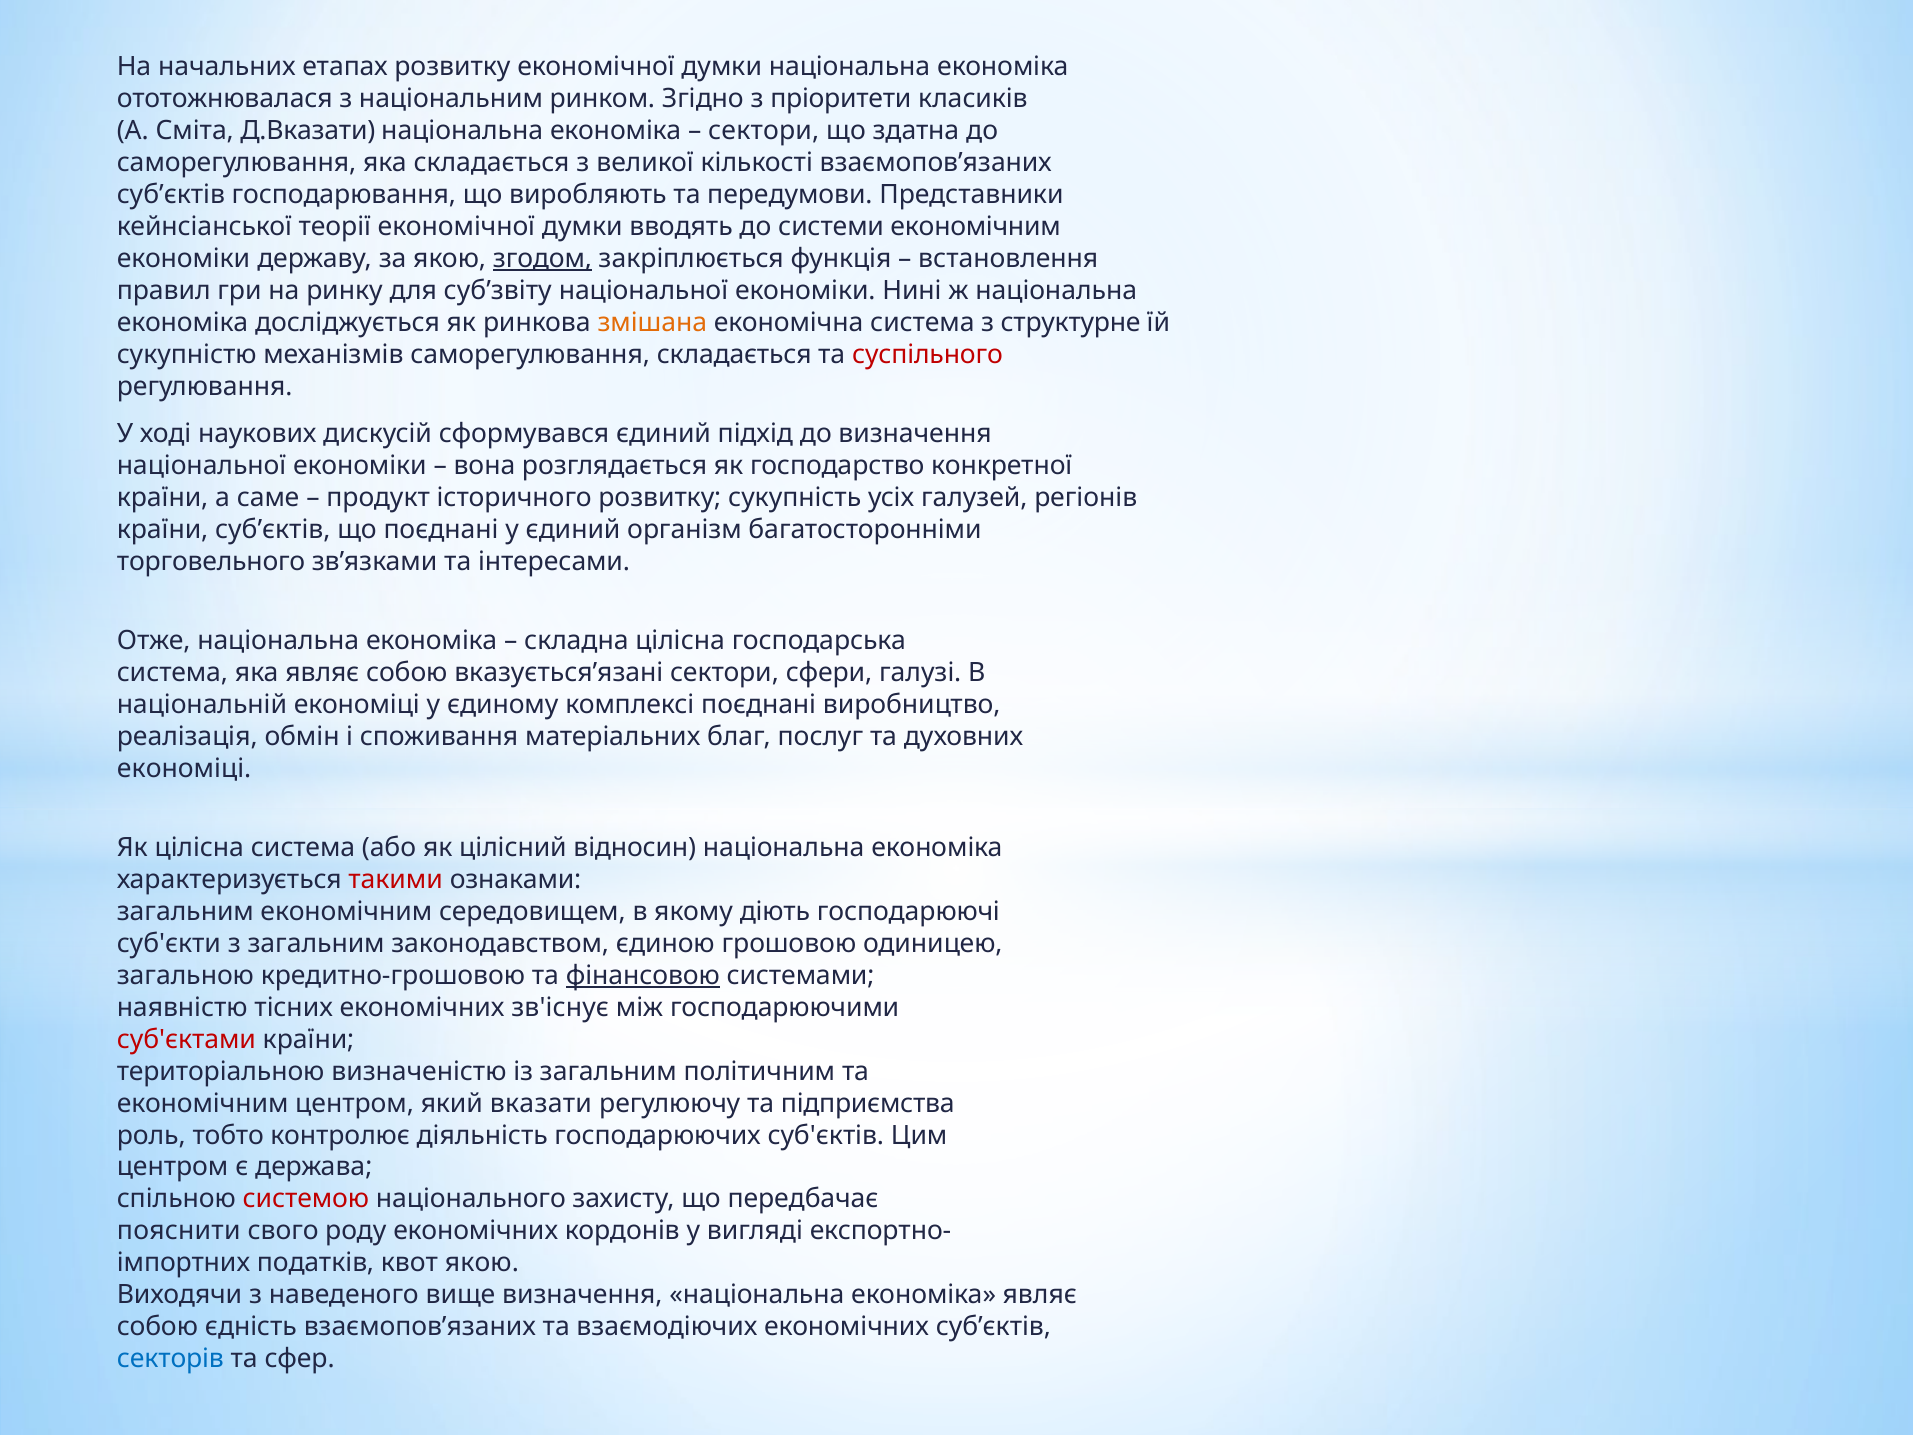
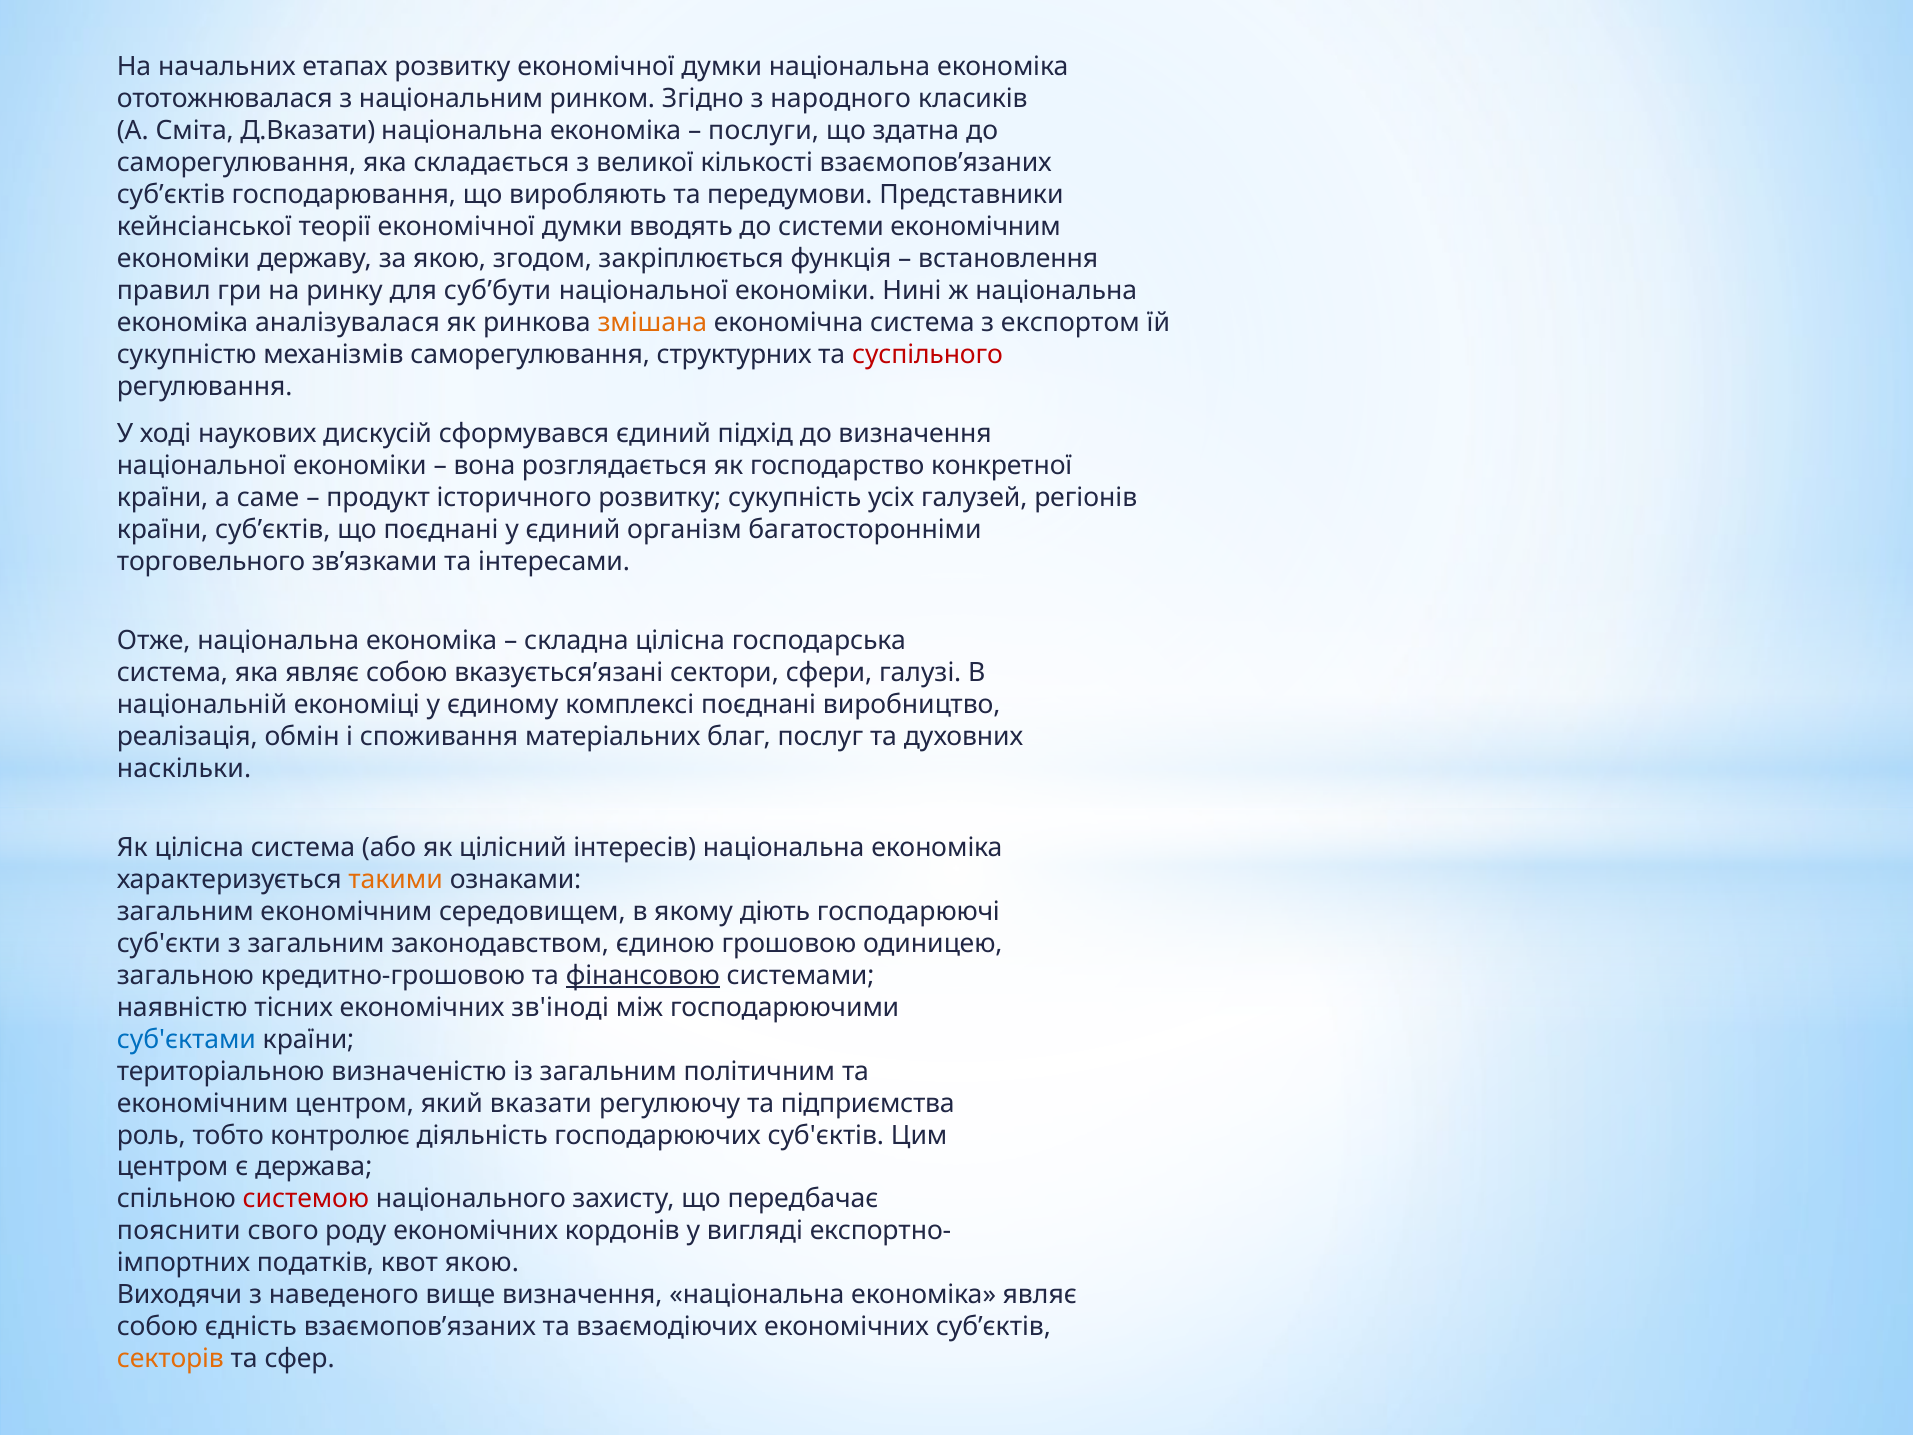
пріоритети: пріоритети -> народного
сектори at (764, 131): сектори -> послуги
згодом underline: present -> none
суб’звіту: суб’звіту -> суб’бути
досліджується: досліджується -> аналізувалася
структурне: структурне -> експортом
саморегулювання складається: складається -> структурних
економіці at (184, 768): економіці -> наскільки
відносин: відносин -> інтересів
такими colour: red -> orange
зв'існує: зв'існує -> зв'іноді
суб'єктами colour: red -> blue
секторів colour: blue -> orange
